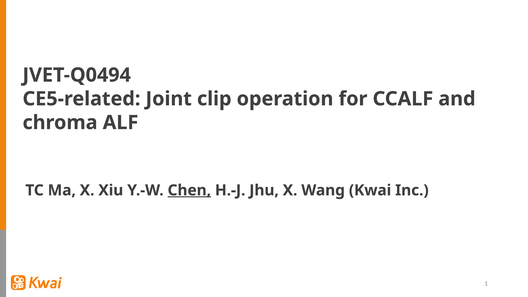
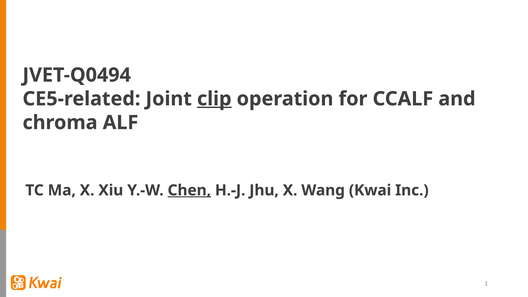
clip underline: none -> present
